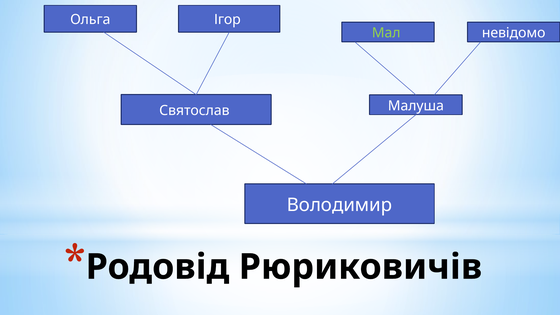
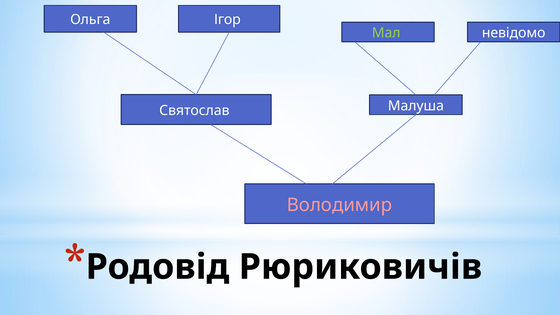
Володимир colour: white -> pink
